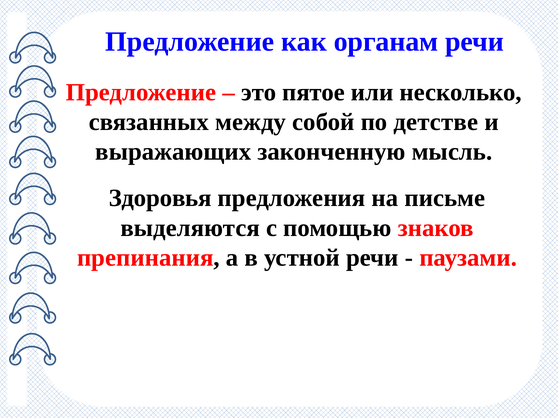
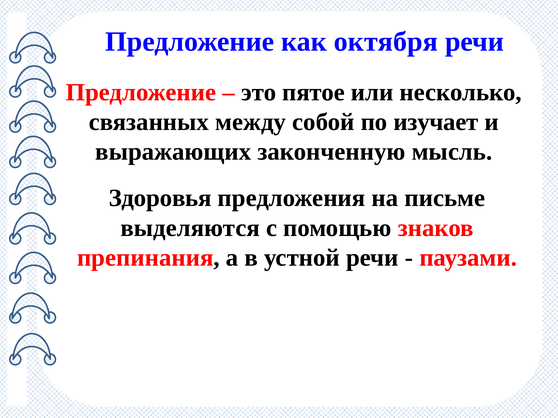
органам: органам -> октября
детстве: детстве -> изучает
